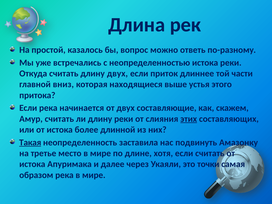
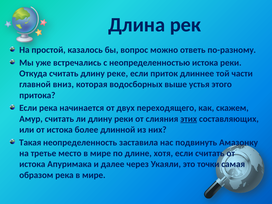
длину двух: двух -> реке
находящиеся: находящиеся -> водосборных
составляющие: составляющие -> переходящего
Такая underline: present -> none
